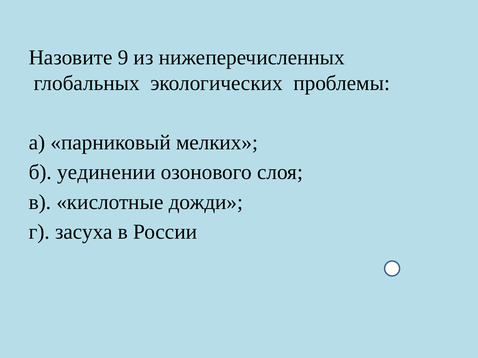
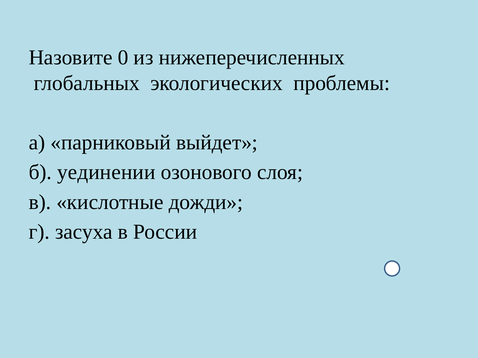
9: 9 -> 0
мелких: мелких -> выйдет
